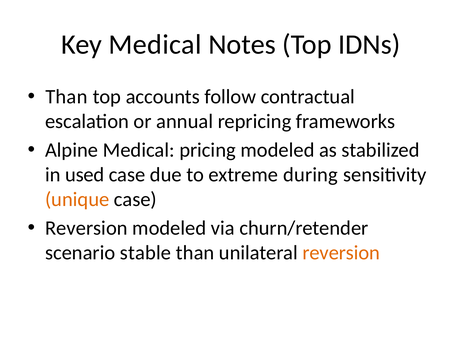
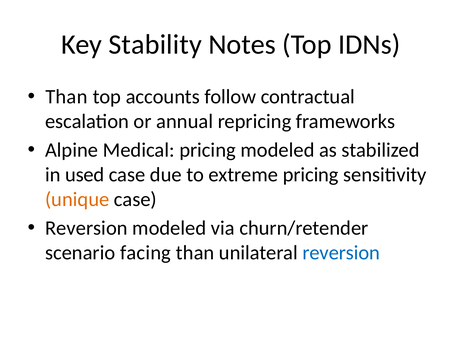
Key Medical: Medical -> Stability
extreme during: during -> pricing
stable: stable -> facing
reversion at (341, 253) colour: orange -> blue
